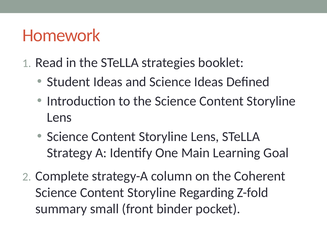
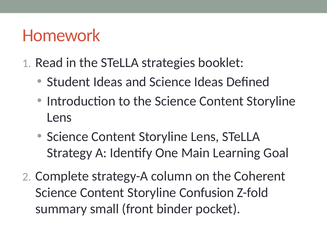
Regarding: Regarding -> Confusion
